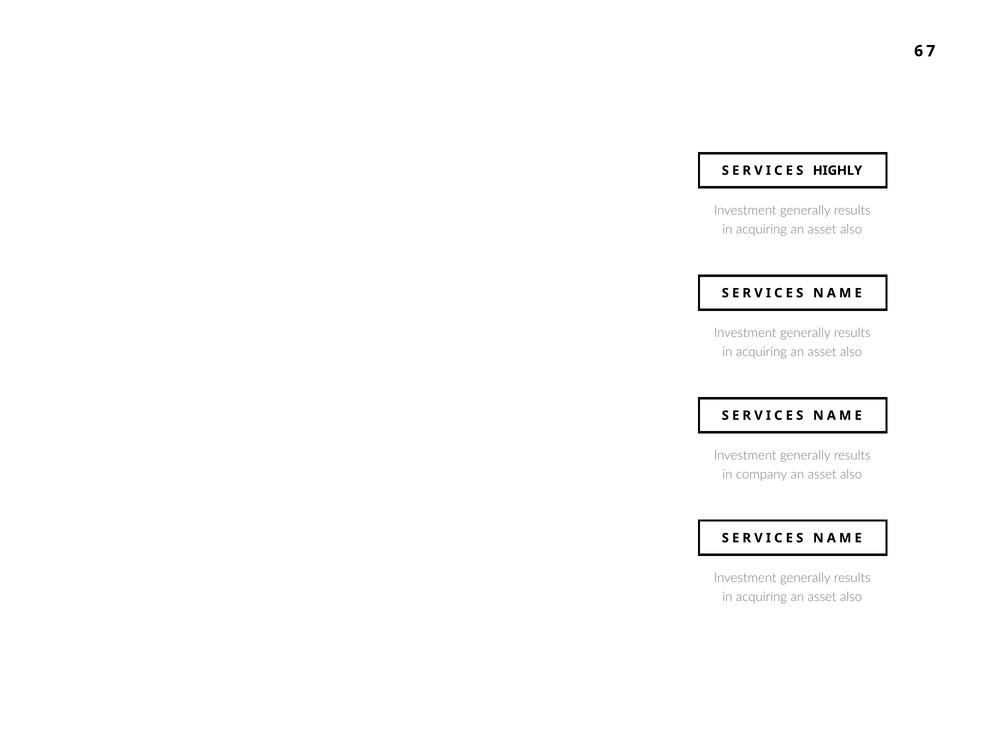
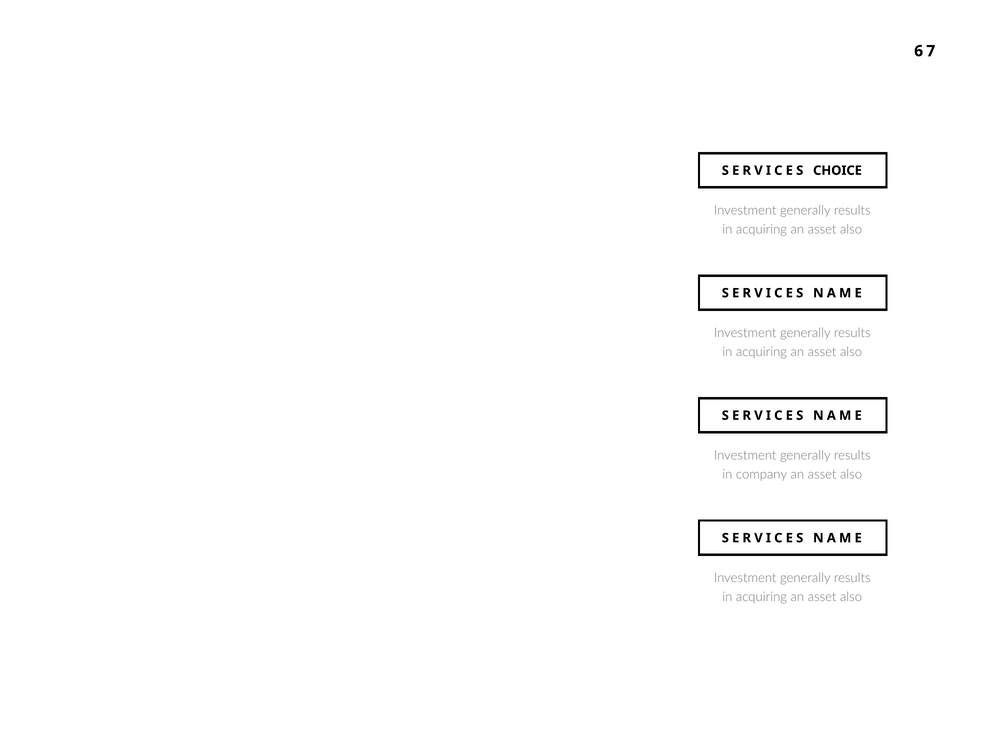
HIGHLY: HIGHLY -> CHOICE
